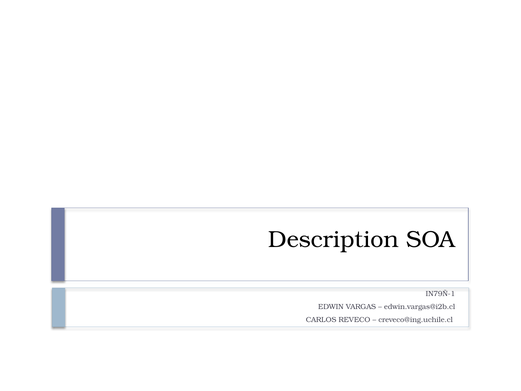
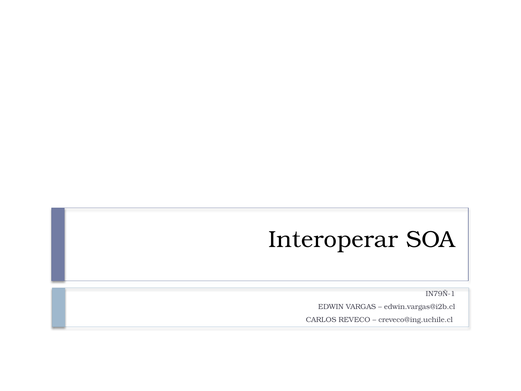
Description: Description -> Interoperar
